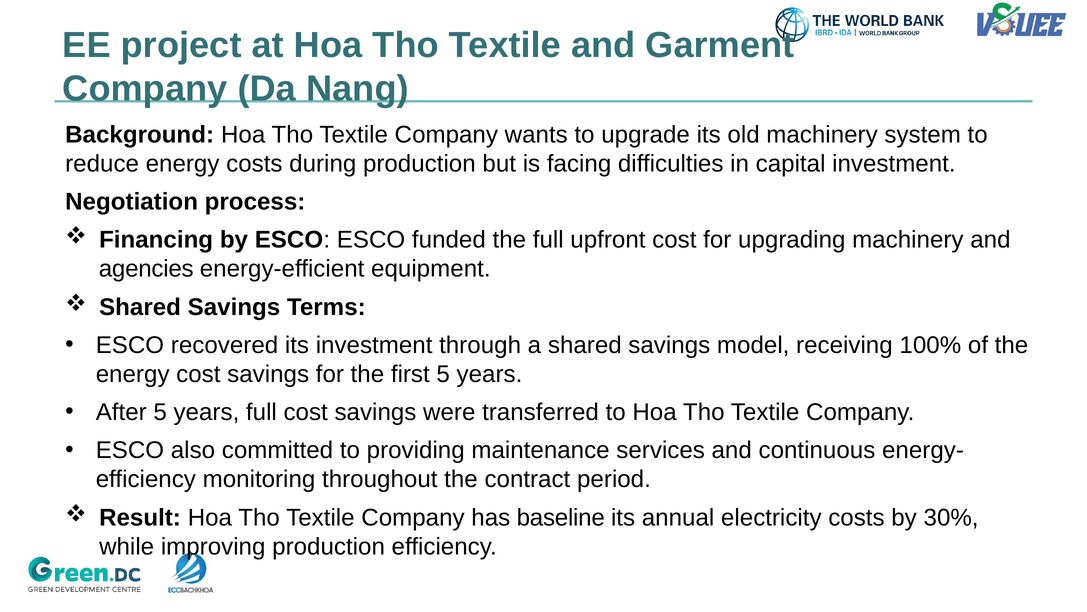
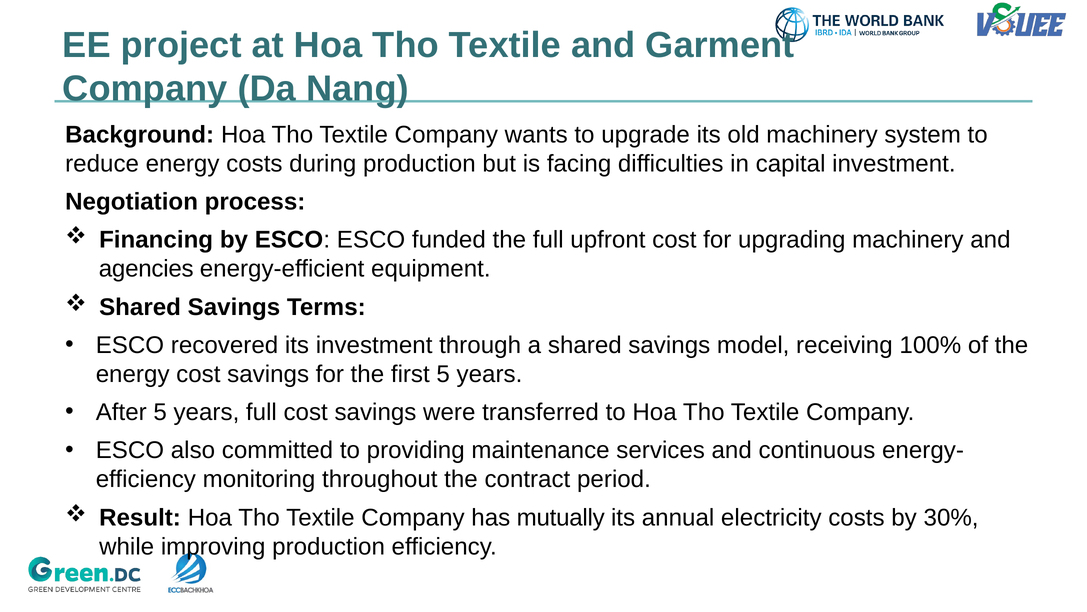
baseline: baseline -> mutually
